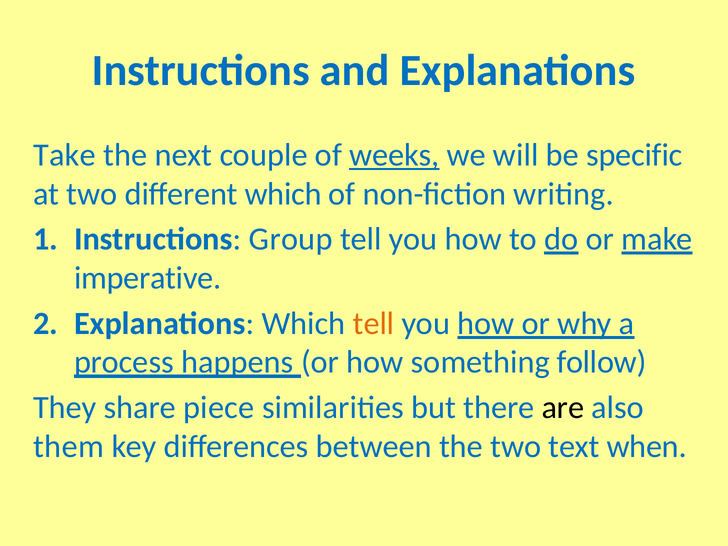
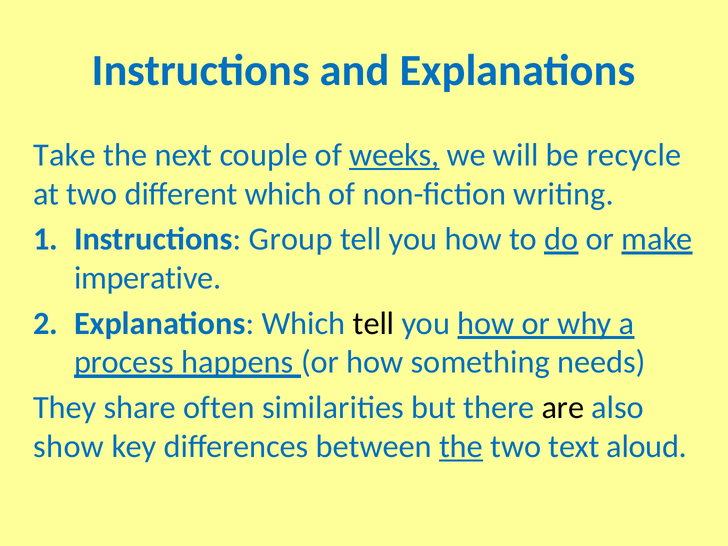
specific: specific -> recycle
tell at (374, 323) colour: orange -> black
follow: follow -> needs
piece: piece -> often
them: them -> show
the at (461, 446) underline: none -> present
when: when -> aloud
